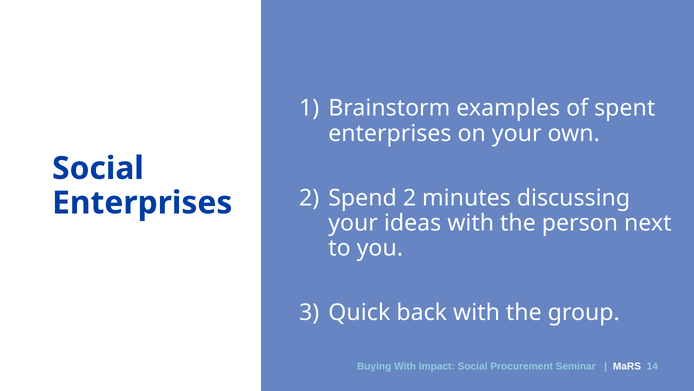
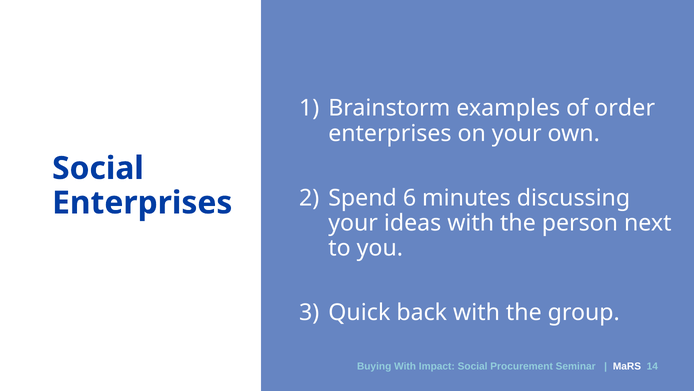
spent: spent -> order
Spend 2: 2 -> 6
